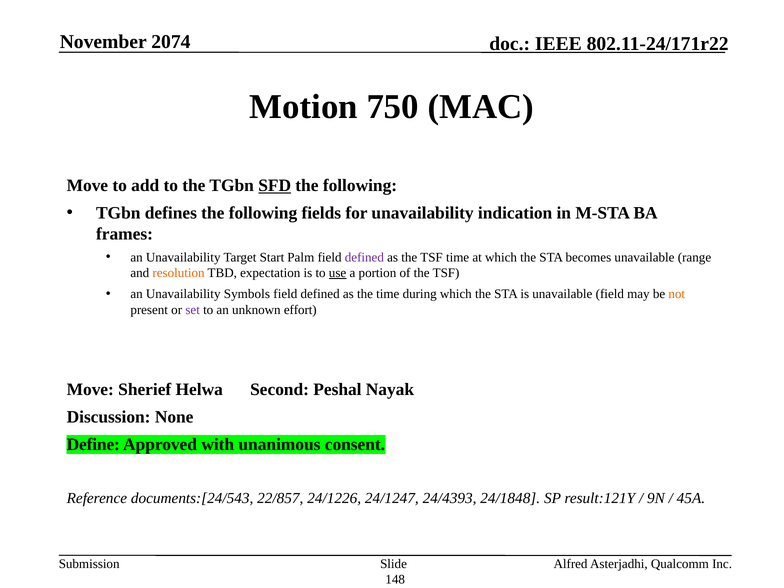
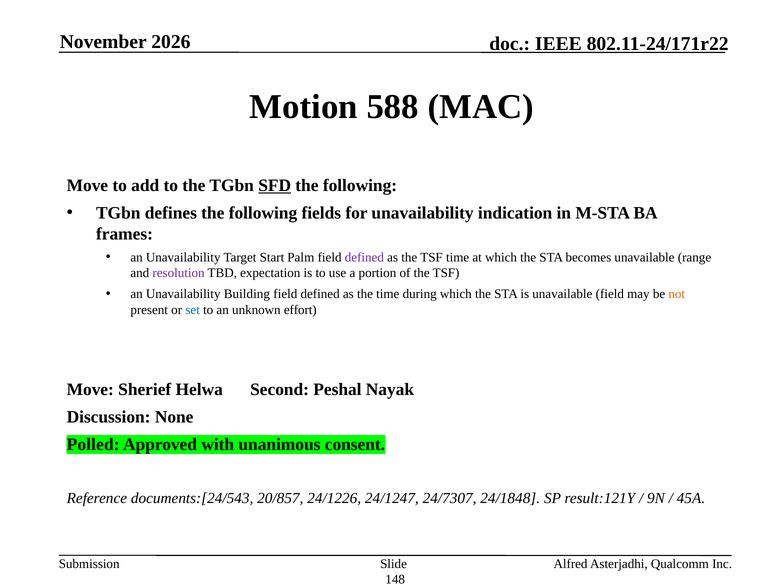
2074: 2074 -> 2026
750: 750 -> 588
resolution colour: orange -> purple
use underline: present -> none
Symbols: Symbols -> Building
set colour: purple -> blue
Define: Define -> Polled
22/857: 22/857 -> 20/857
24/4393: 24/4393 -> 24/7307
